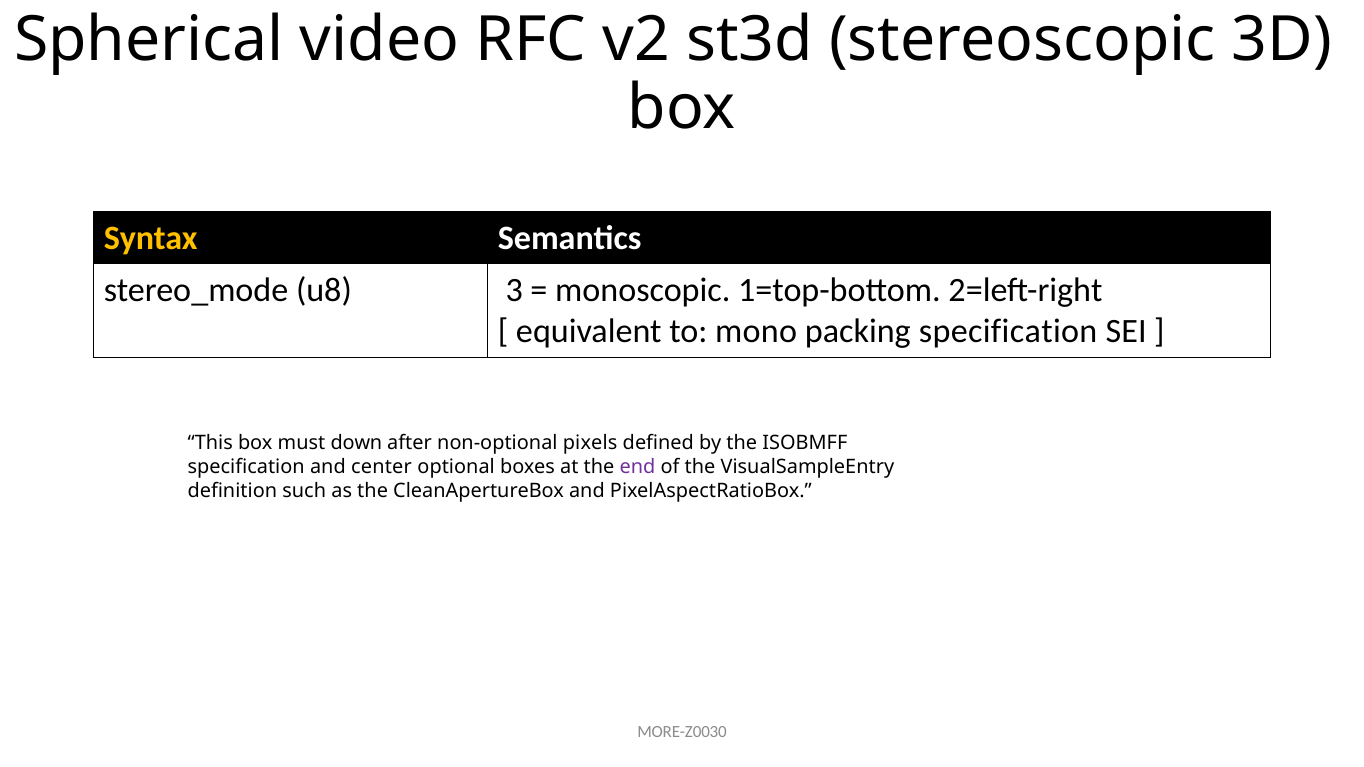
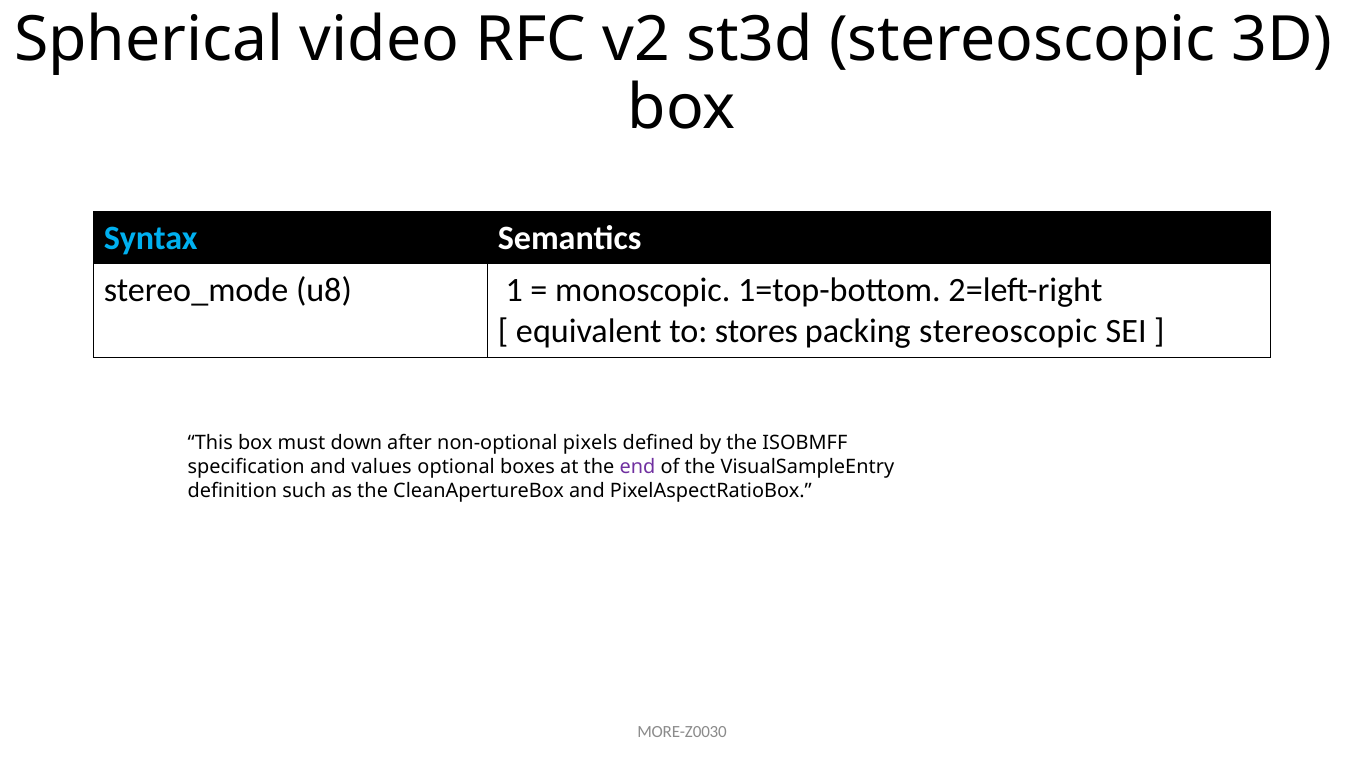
Syntax colour: yellow -> light blue
3: 3 -> 1
mono: mono -> stores
packing specification: specification -> stereoscopic
center: center -> values
